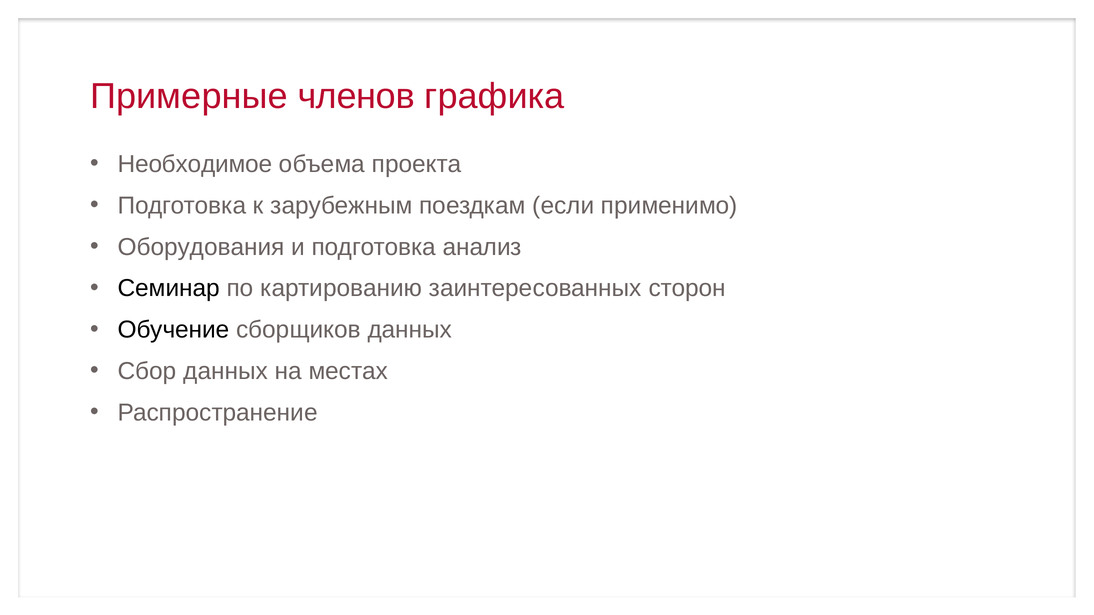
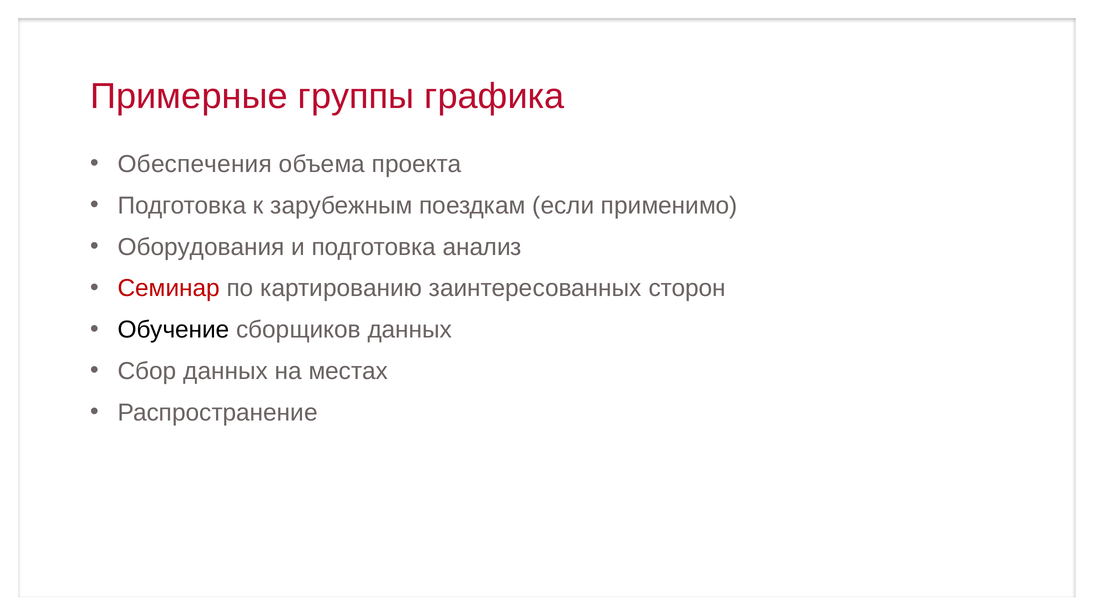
членов: членов -> группы
Необходимое: Необходимое -> Обеспечения
Семинар colour: black -> red
